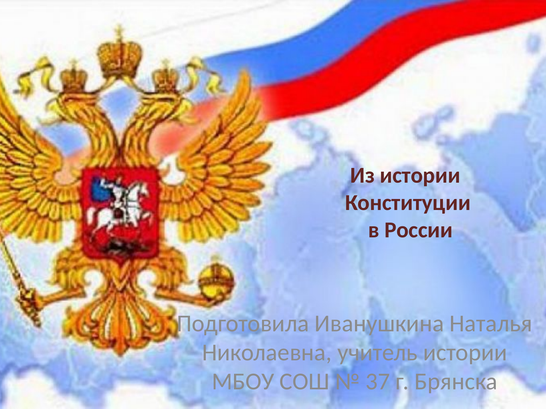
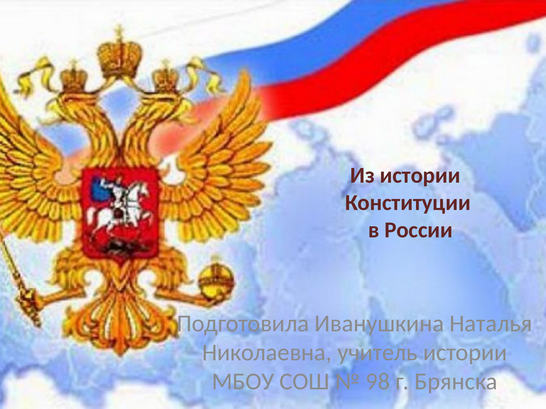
37: 37 -> 98
